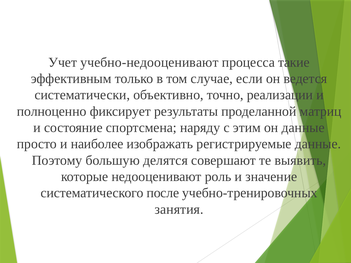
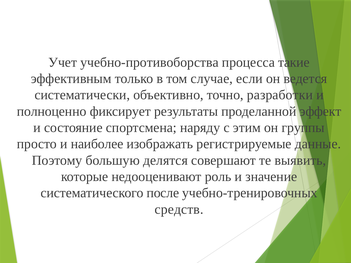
учебно-недооценивают: учебно-недооценивают -> учебно-противоборства
реализации: реализации -> разработки
матриц: матриц -> эффект
он данные: данные -> группы
занятия: занятия -> средств
